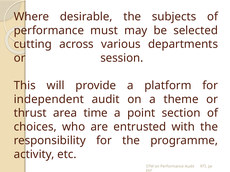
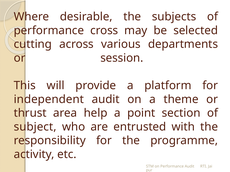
must: must -> cross
time: time -> help
choices: choices -> subject
